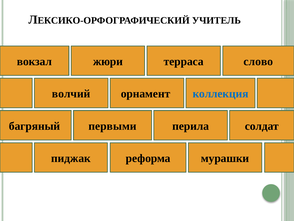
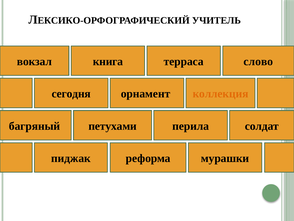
жюри: жюри -> книга
волчий: волчий -> сегодня
коллекция colour: blue -> orange
первыми: первыми -> петухами
